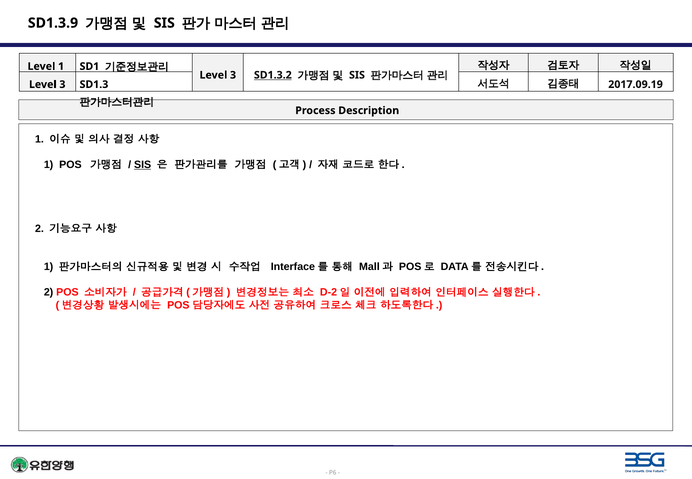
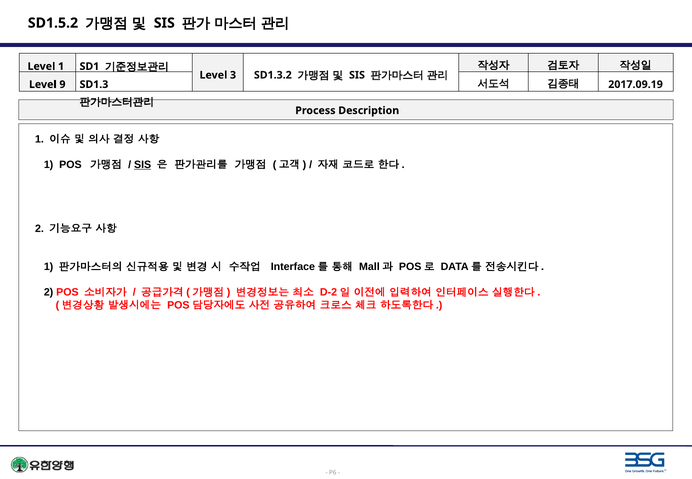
SD1.3.9: SD1.3.9 -> SD1.5.2
SD1.3.2 underline: present -> none
3 at (62, 84): 3 -> 9
